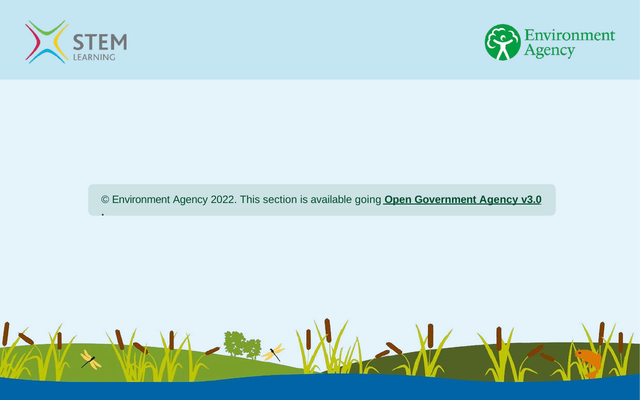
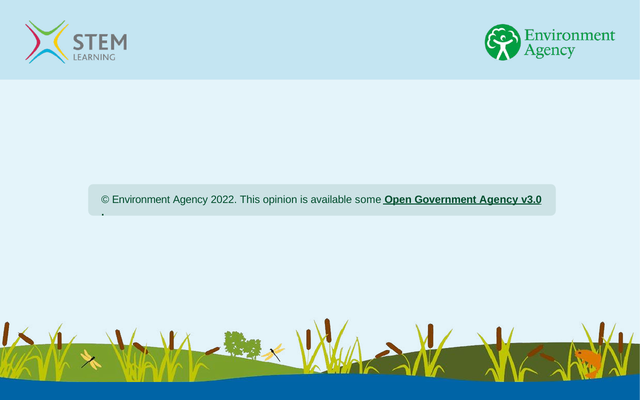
section: section -> opinion
going: going -> some
